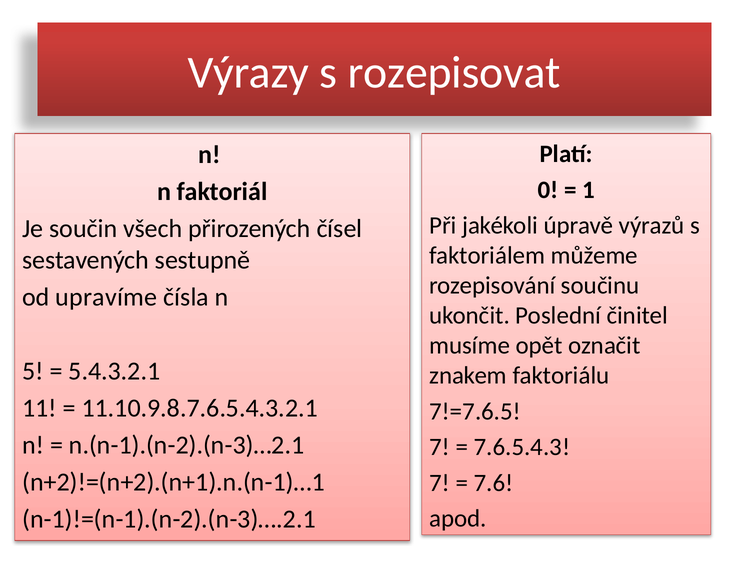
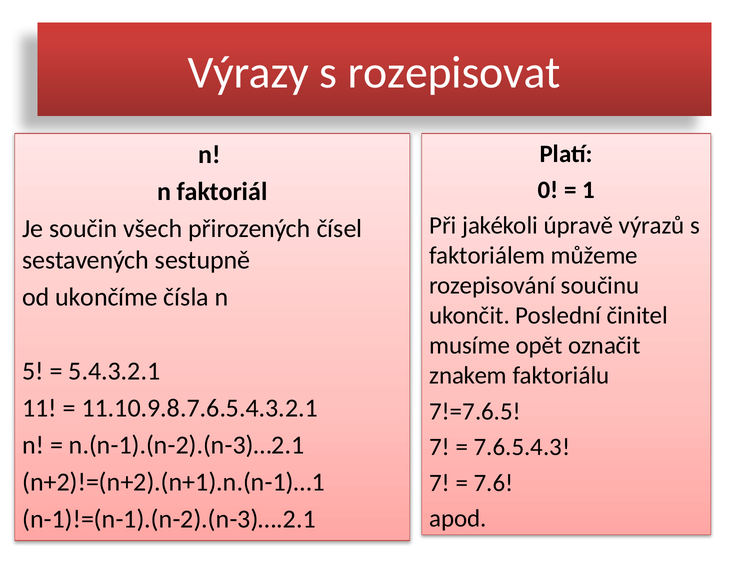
upravíme: upravíme -> ukončíme
